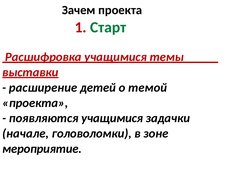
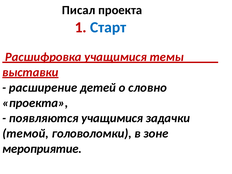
Зачем: Зачем -> Писал
Старт colour: green -> blue
темой: темой -> словно
начале: начале -> темой
